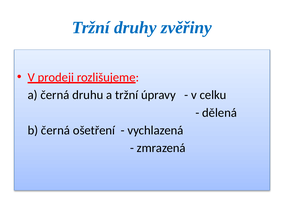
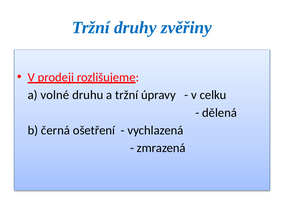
a černá: černá -> volné
